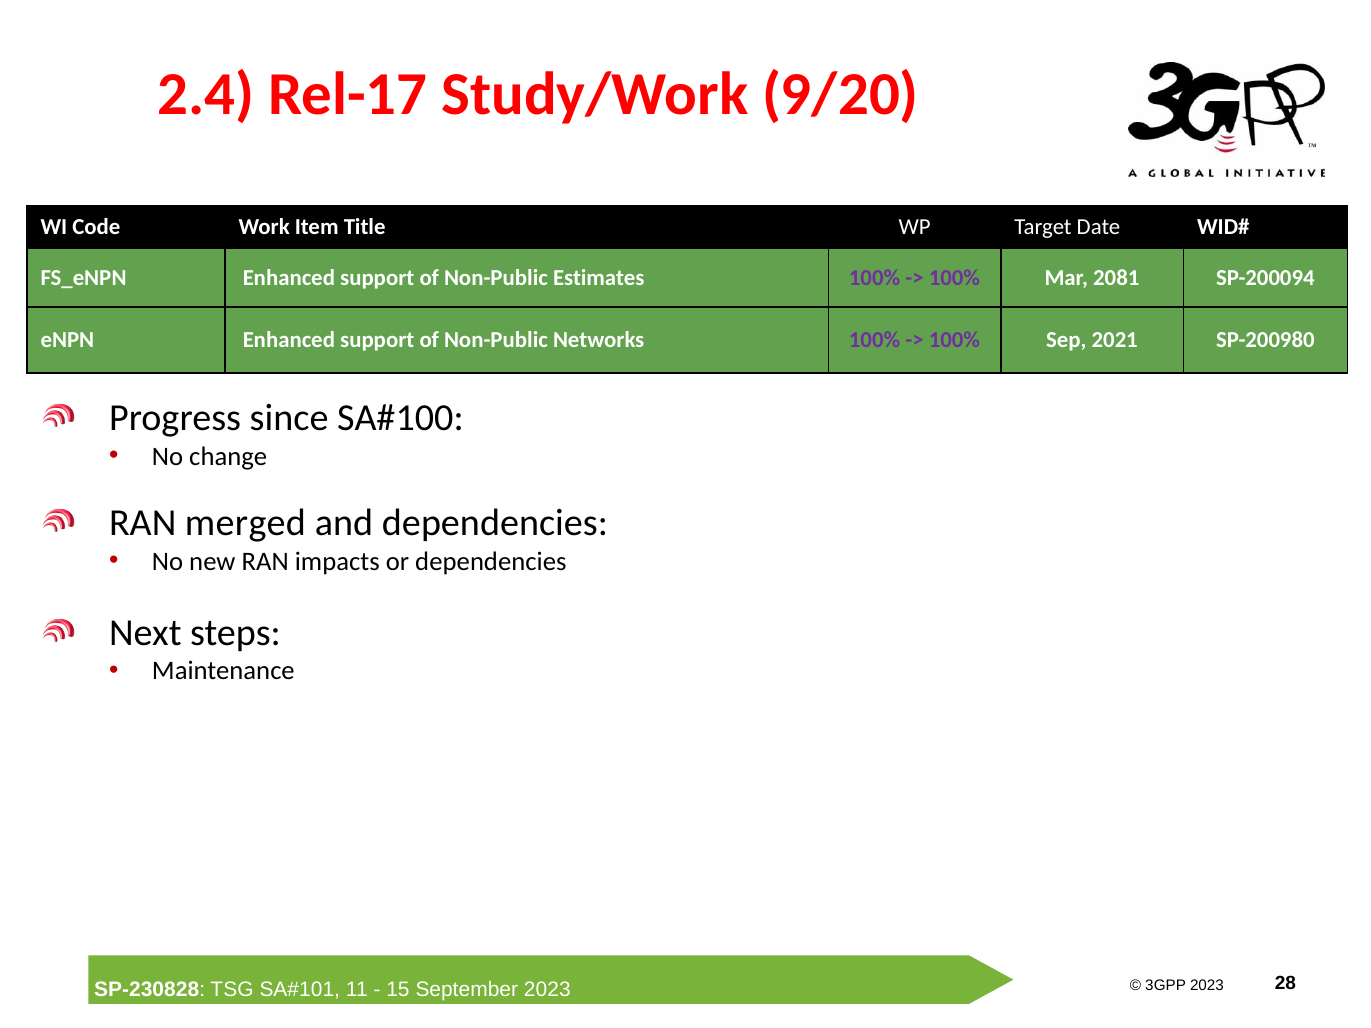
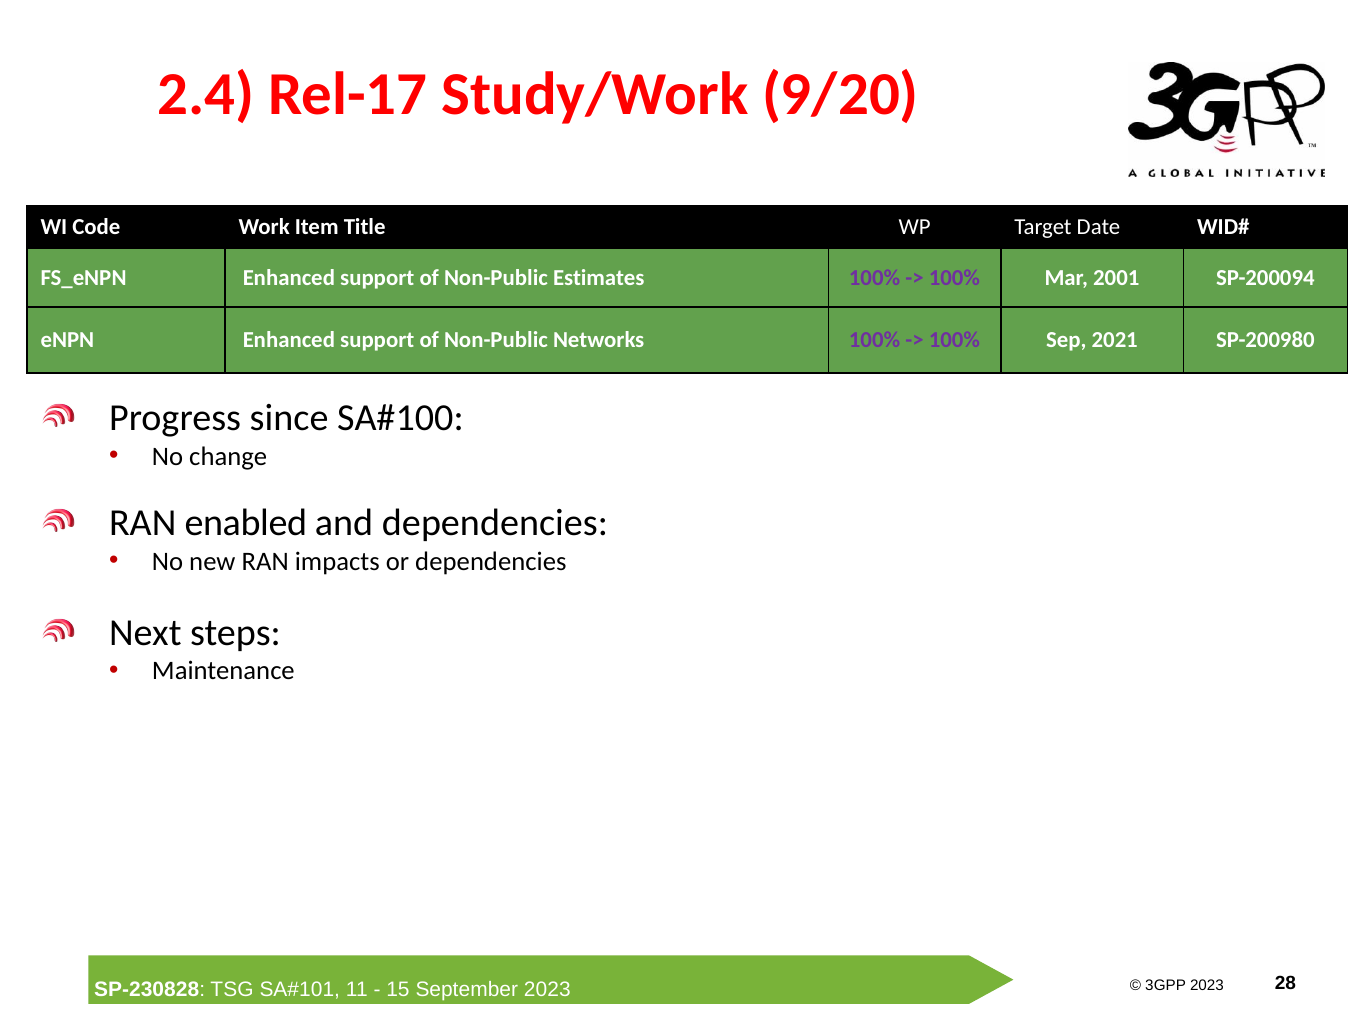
2081: 2081 -> 2001
merged: merged -> enabled
